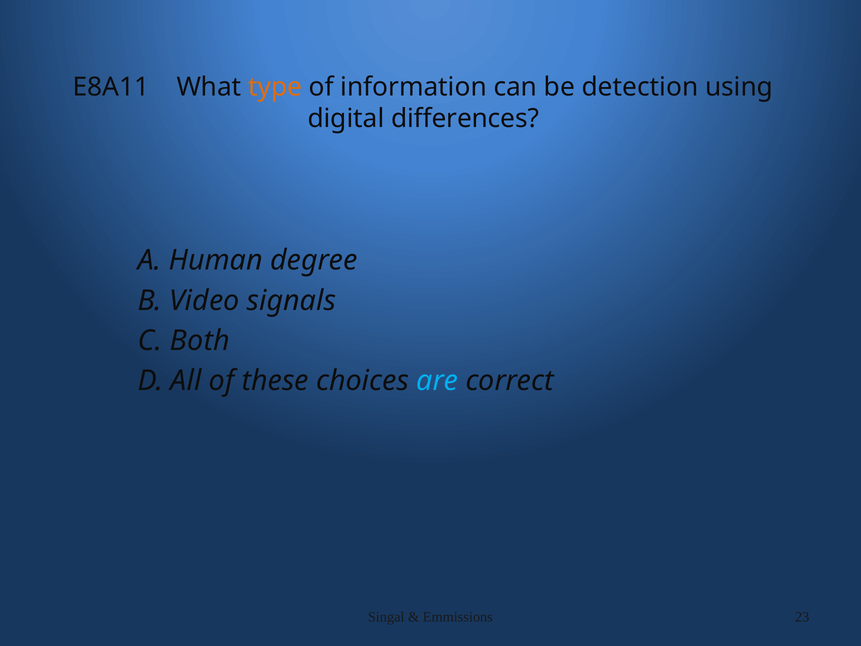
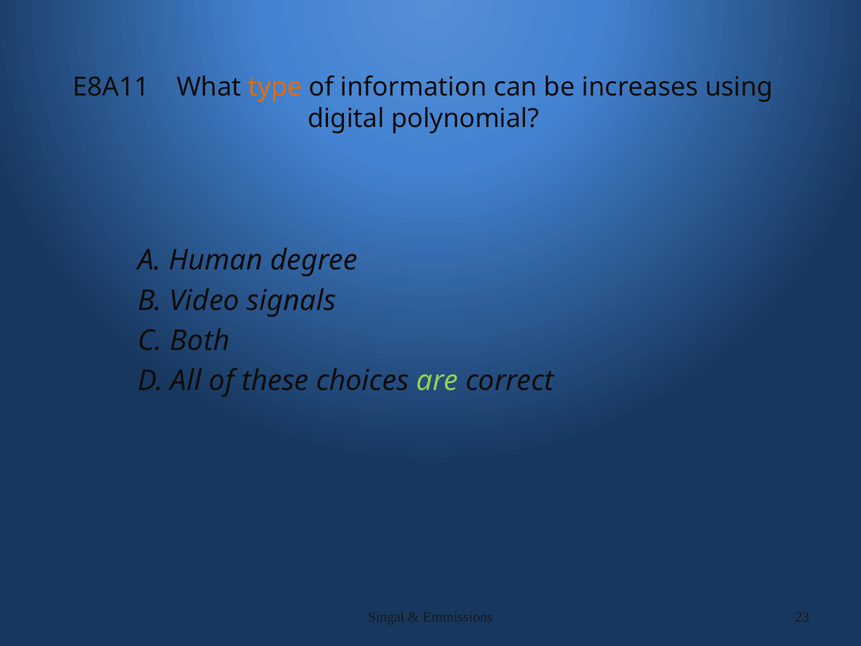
detection: detection -> increases
differences: differences -> polynomial
are colour: light blue -> light green
